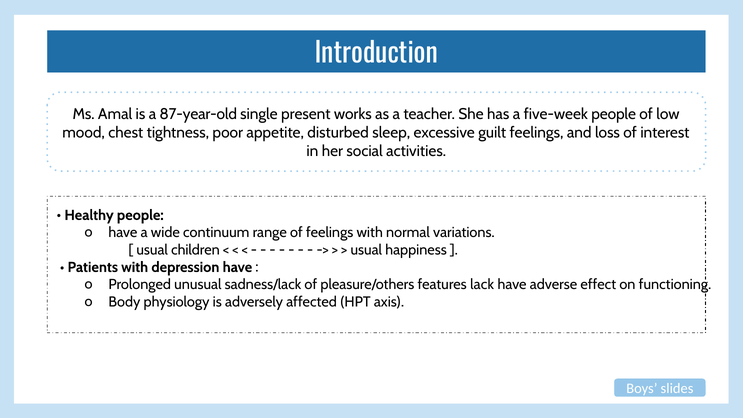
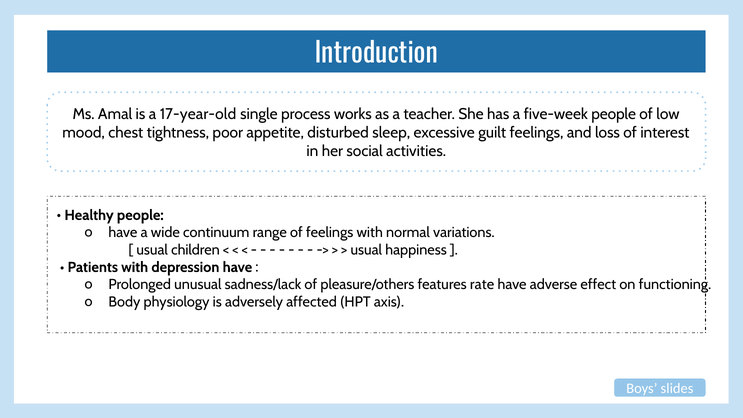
87-year-old: 87-year-old -> 17-year-old
present: present -> process
lack: lack -> rate
